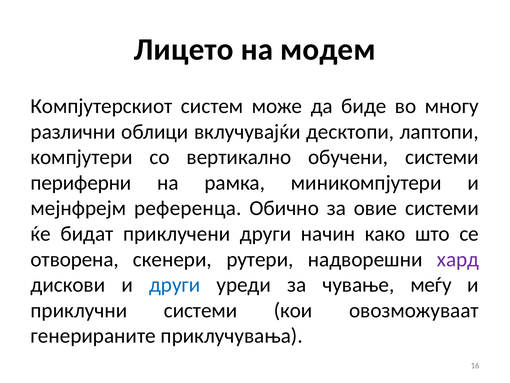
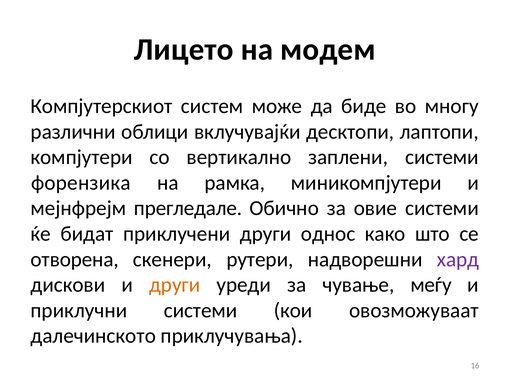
обучени: обучени -> заплени
периферни: периферни -> форензика
референца: референца -> прегледале
начин: начин -> однос
други at (175, 285) colour: blue -> orange
генерираните: генерираните -> далечинското
